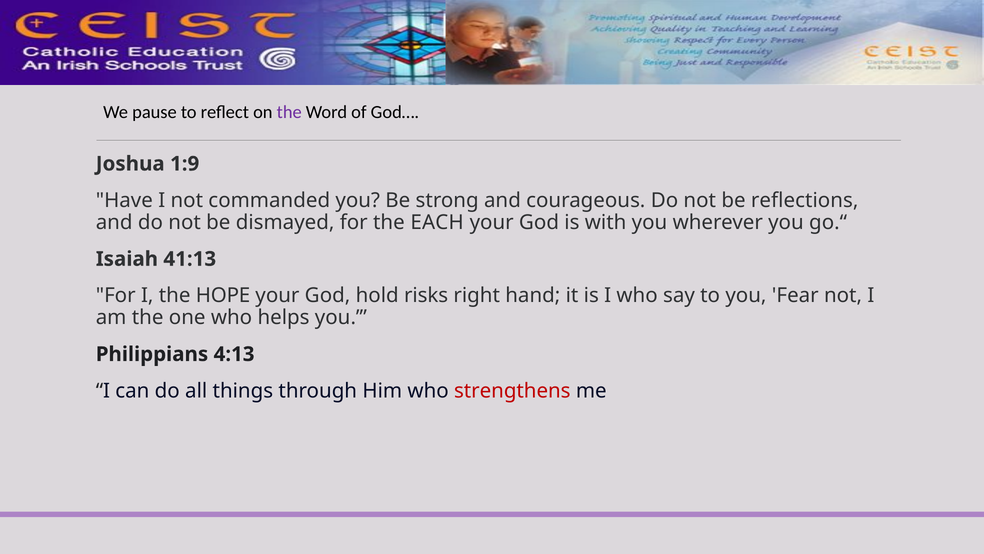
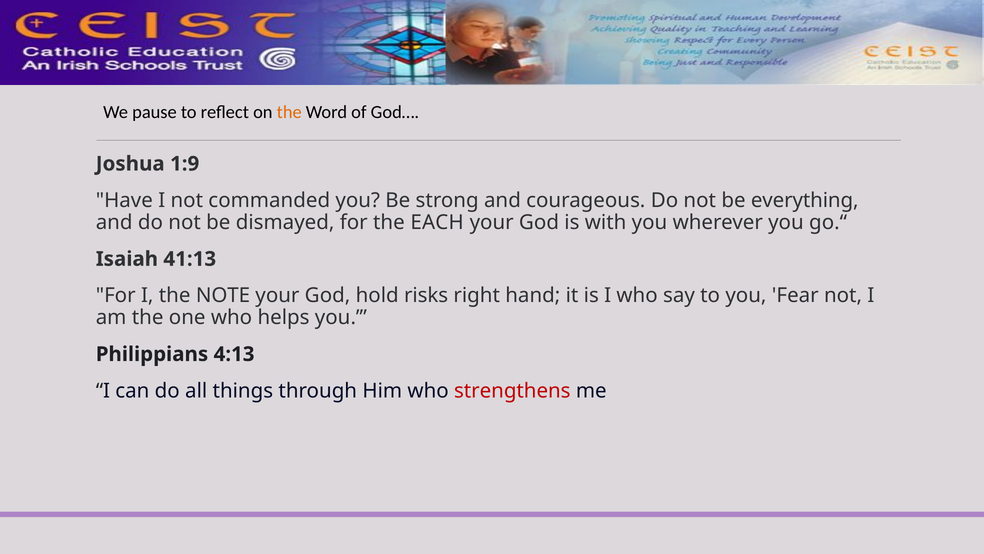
the at (289, 112) colour: purple -> orange
reflections: reflections -> everything
HOPE: HOPE -> NOTE
